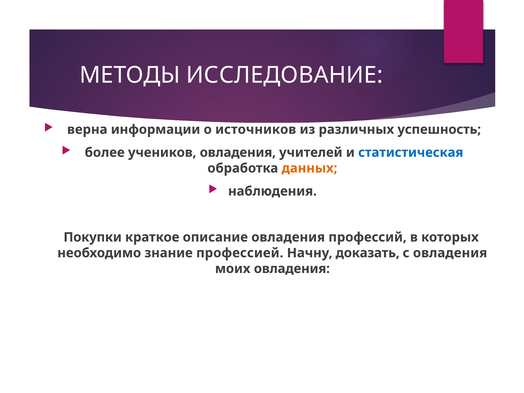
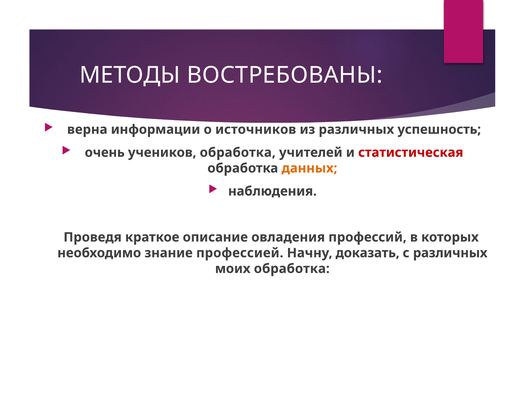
ИССЛЕДОВАНИЕ: ИССЛЕДОВАНИЕ -> ВОСТРЕБОВАНЫ
более: более -> очень
учеников овладения: овладения -> обработка
статистическая colour: blue -> red
Покупки: Покупки -> Проведя
с овладения: овладения -> различных
моих овладения: овладения -> обработка
